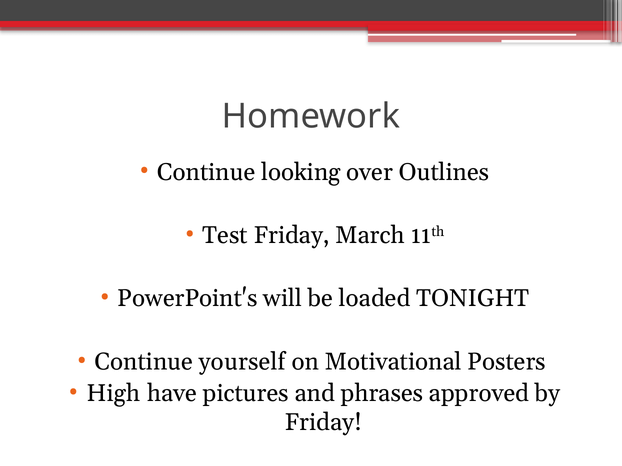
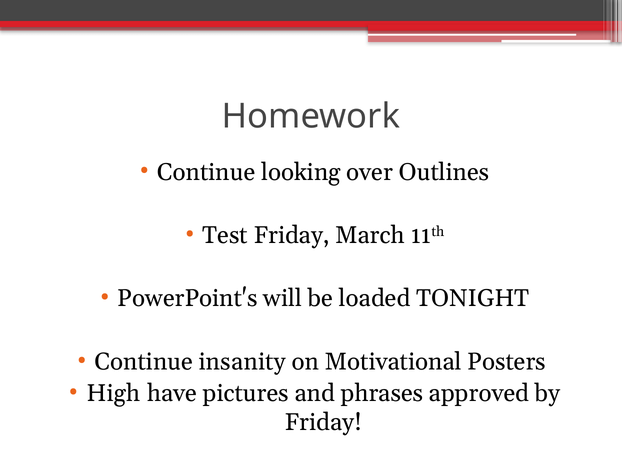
yourself: yourself -> insanity
